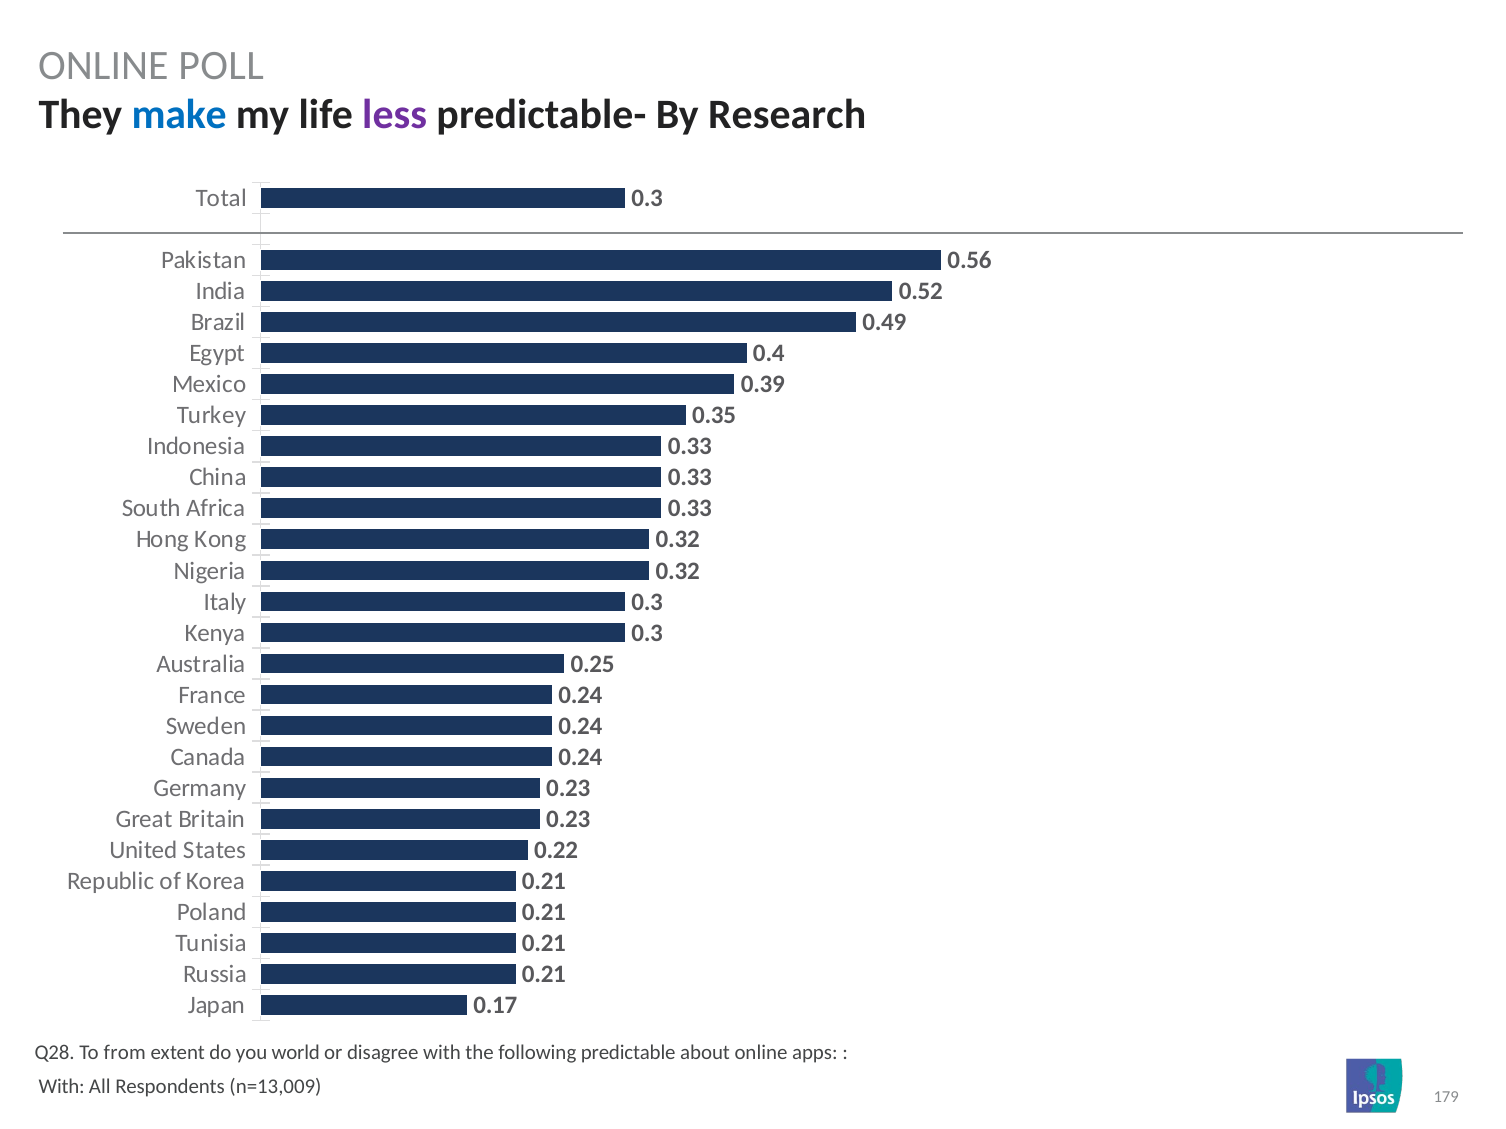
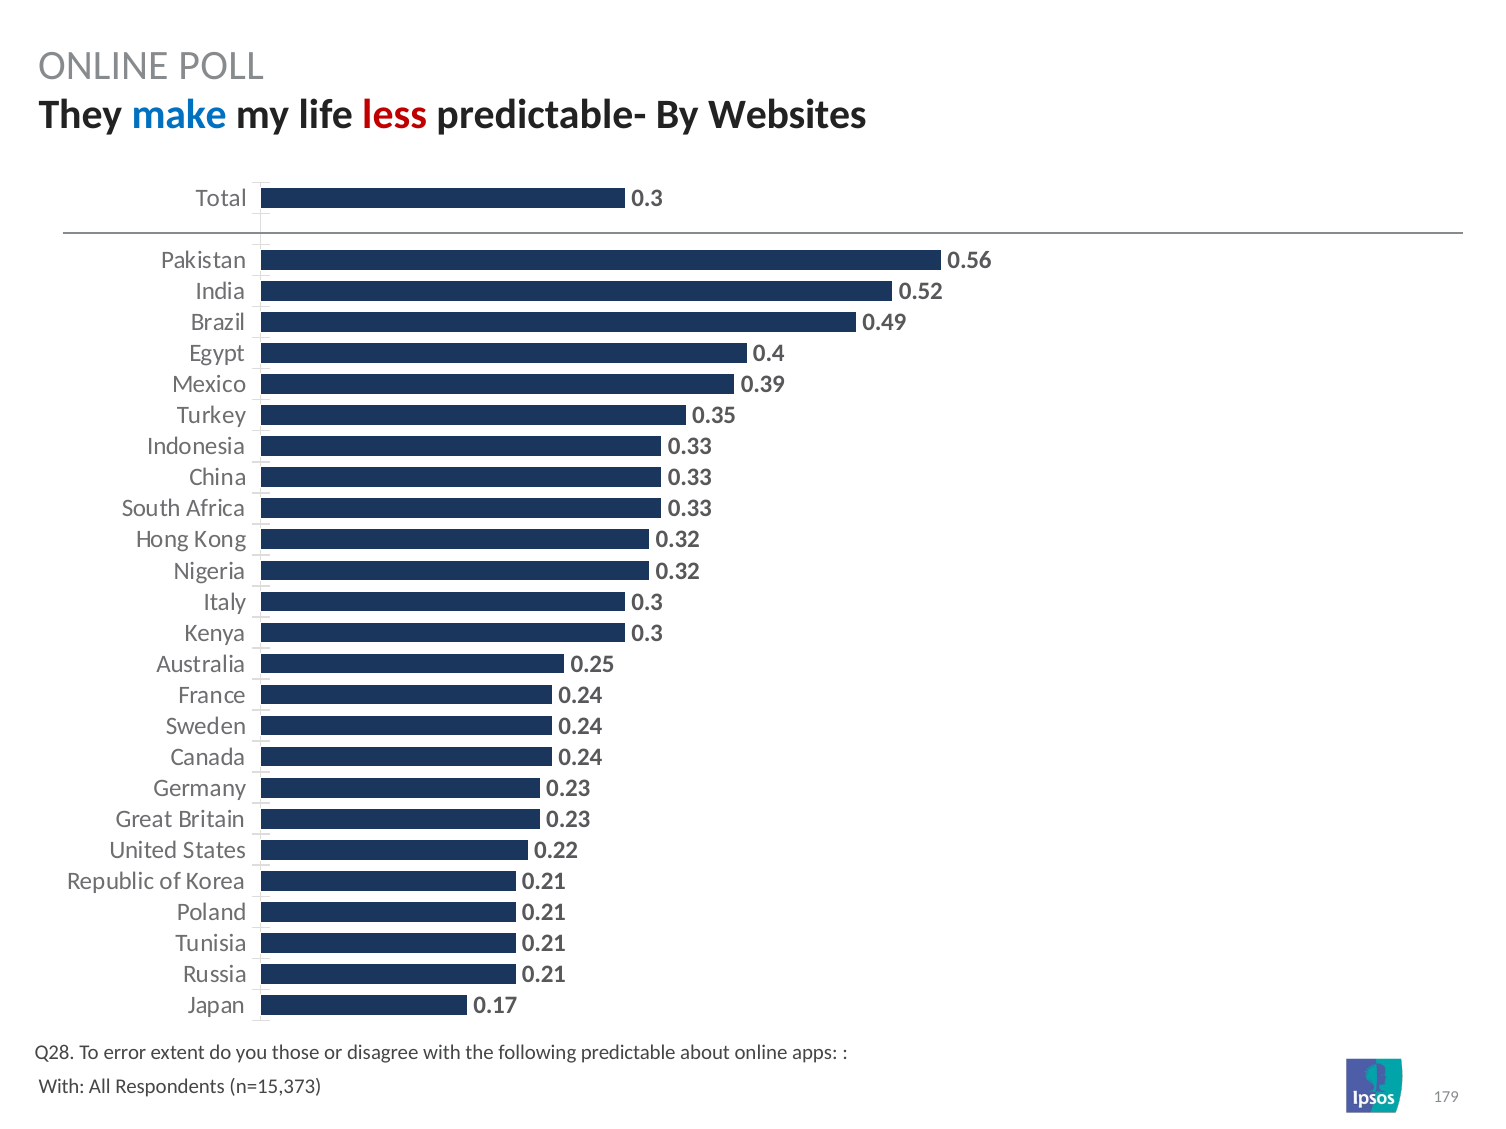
less colour: purple -> red
Research: Research -> Websites
from: from -> error
world: world -> those
n=13,009: n=13,009 -> n=15,373
